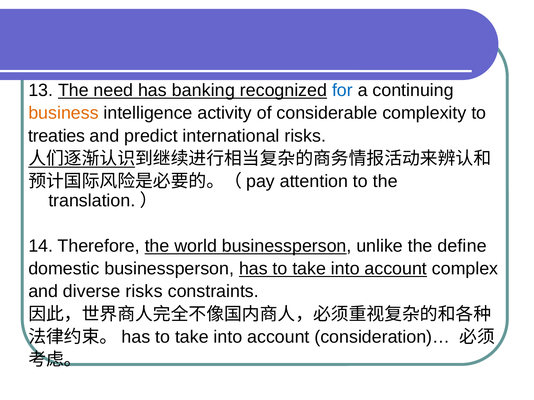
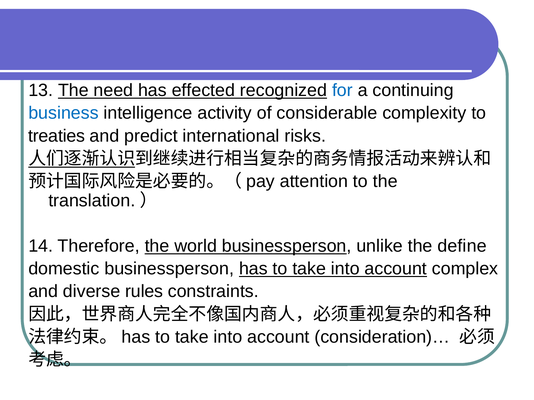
banking: banking -> effected
business colour: orange -> blue
diverse risks: risks -> rules
